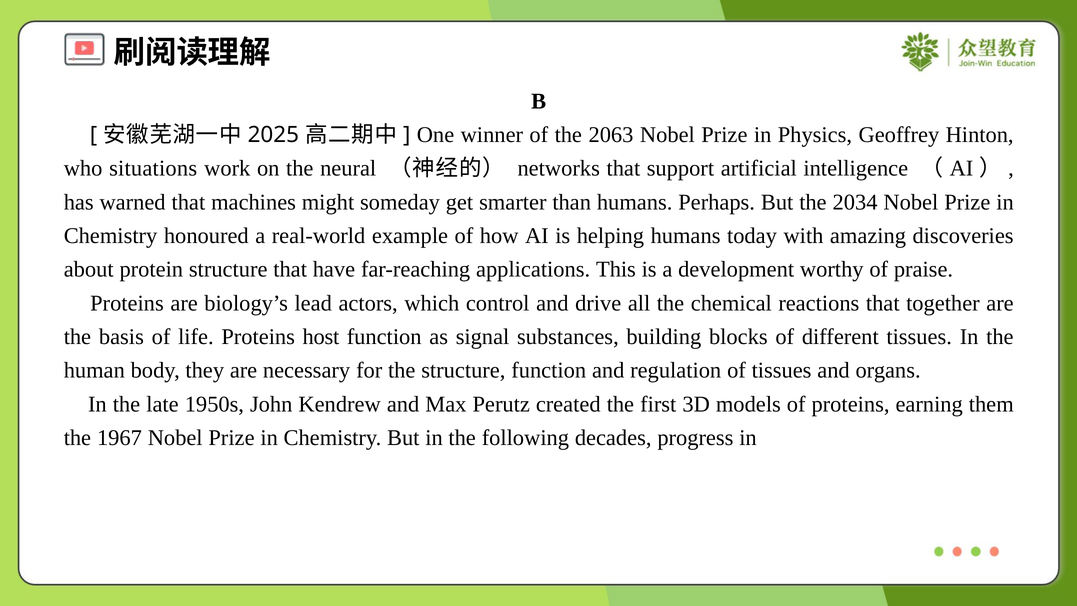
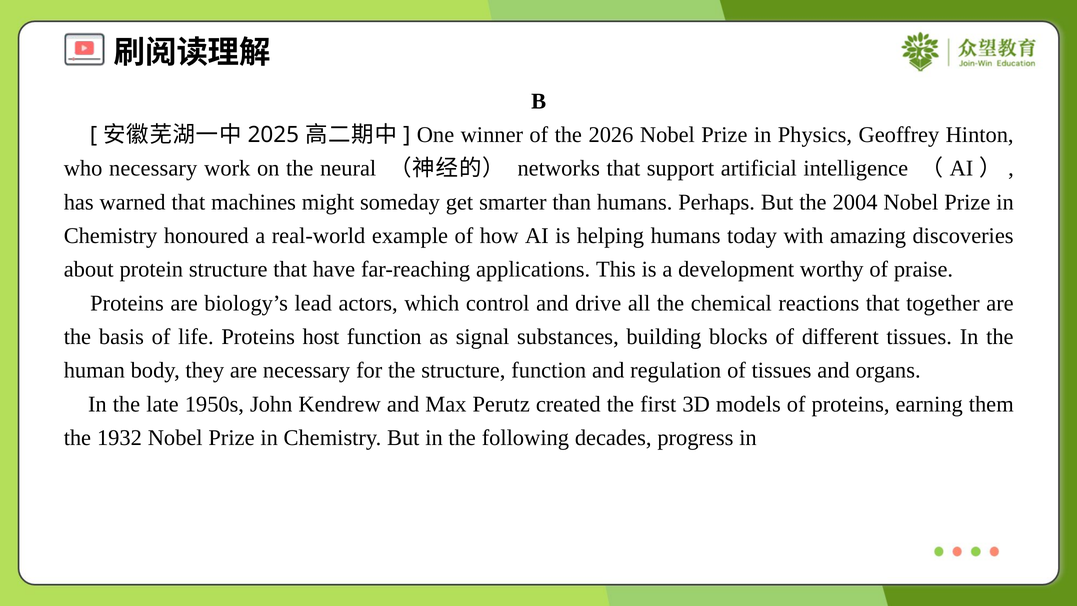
2063: 2063 -> 2026
who situations: situations -> necessary
2034: 2034 -> 2004
1967: 1967 -> 1932
